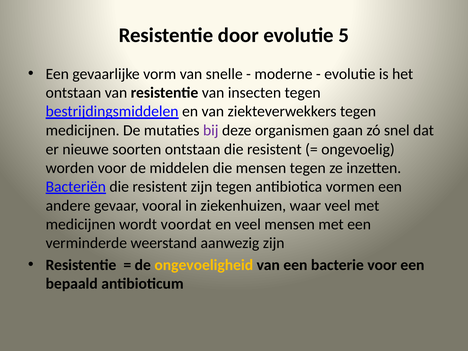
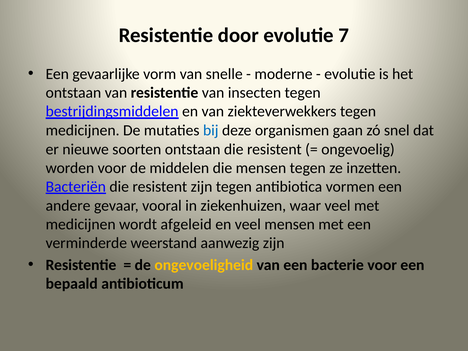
5: 5 -> 7
bij colour: purple -> blue
voordat: voordat -> afgeleid
